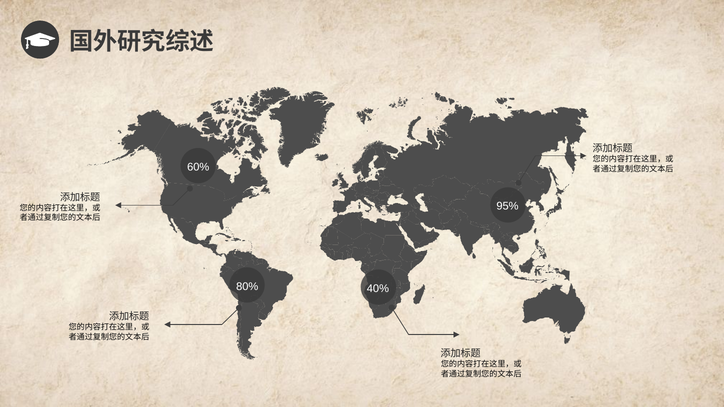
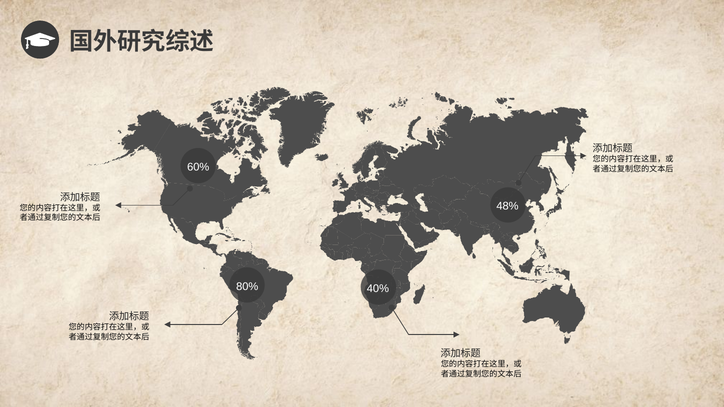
95%: 95% -> 48%
